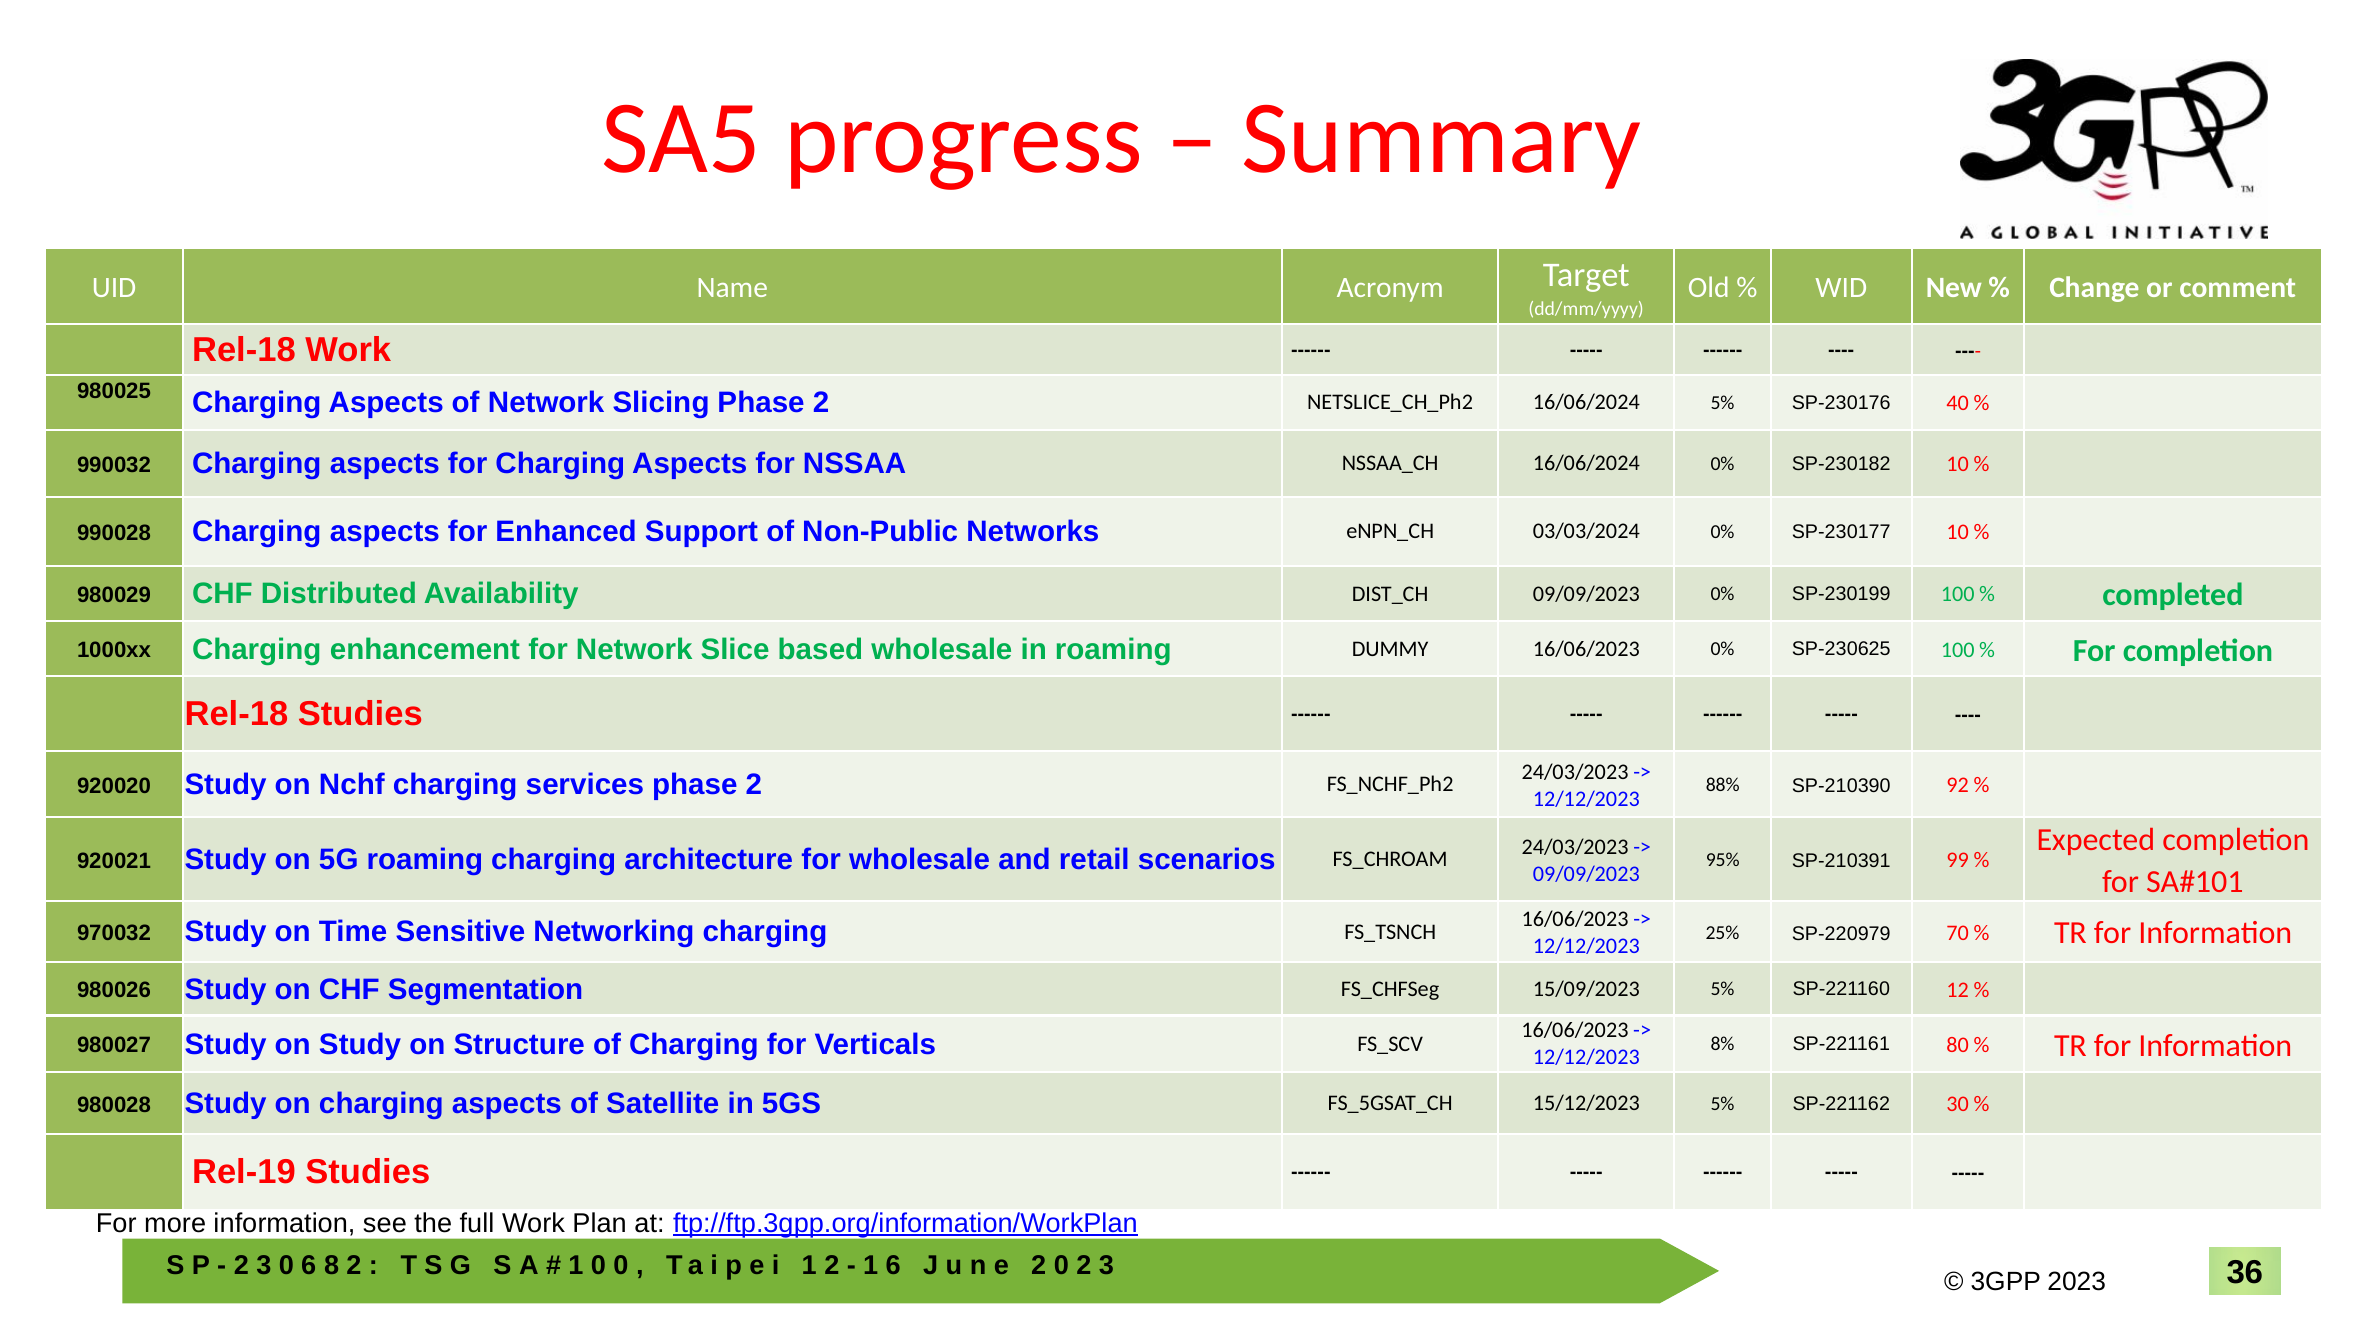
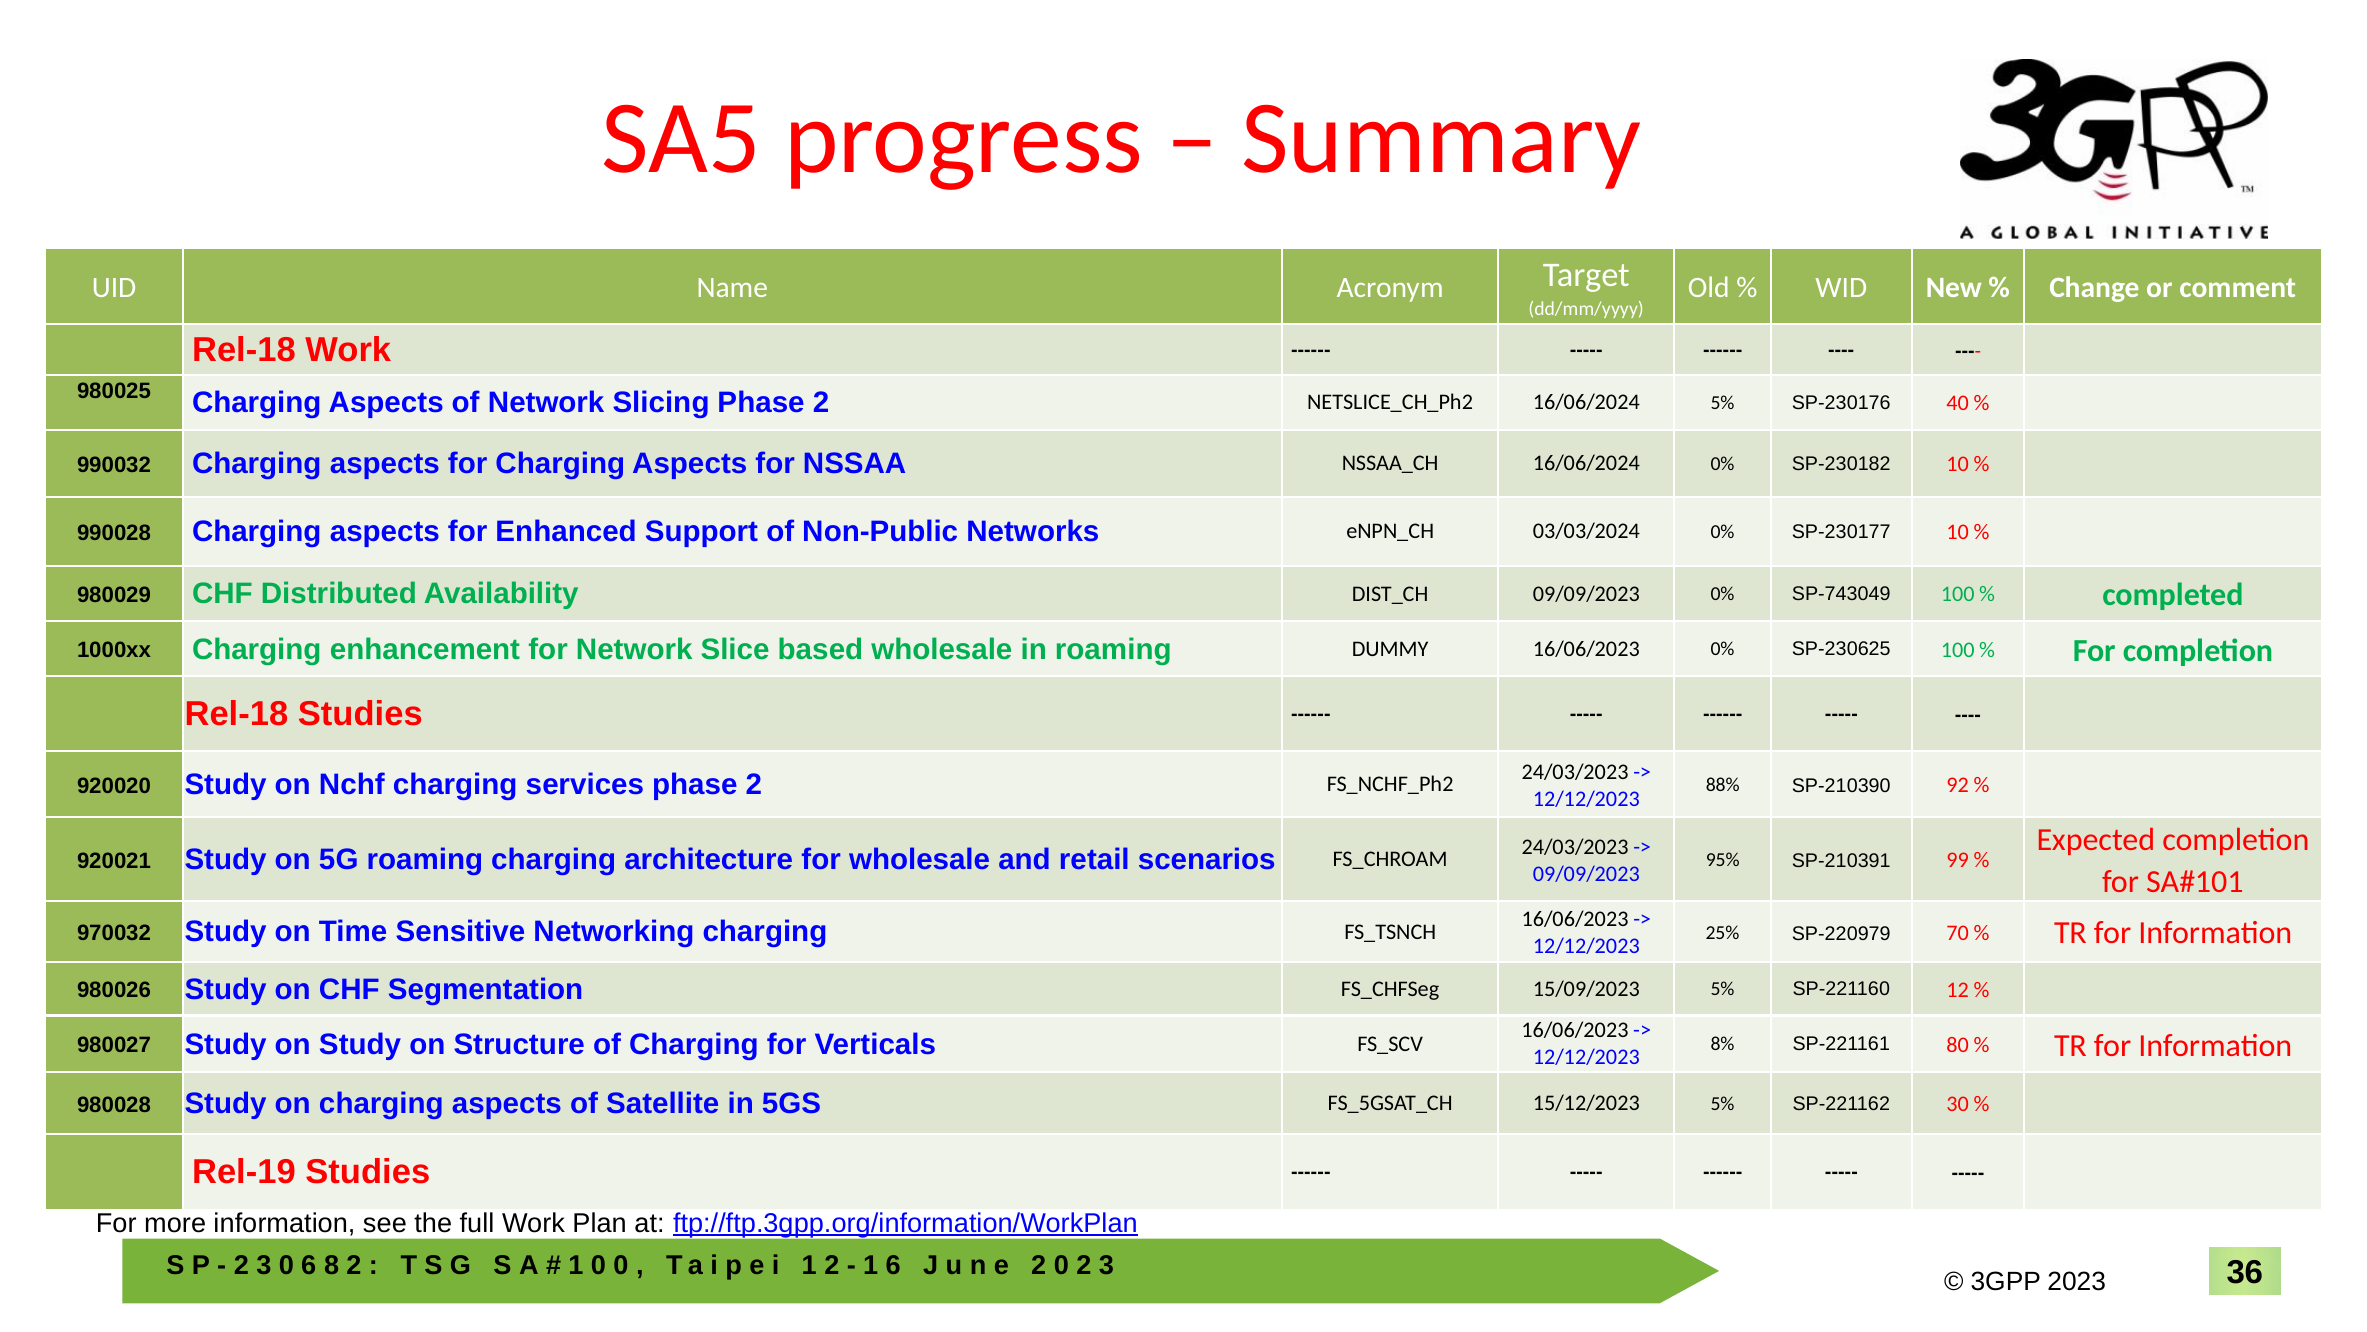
SP-230199: SP-230199 -> SP-743049
